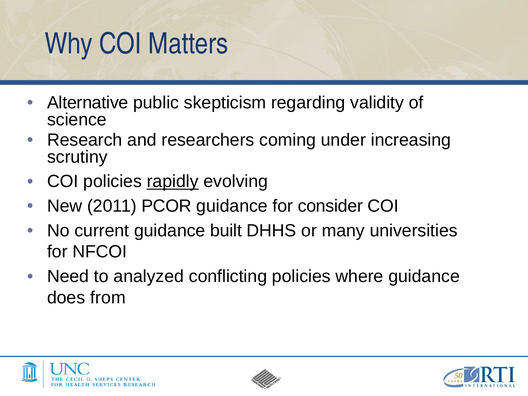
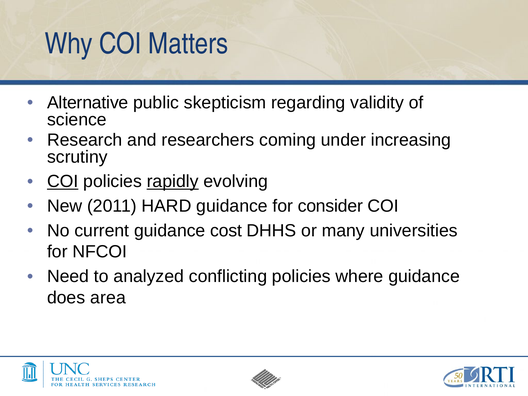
COI at (63, 181) underline: none -> present
PCOR: PCOR -> HARD
built: built -> cost
from: from -> area
